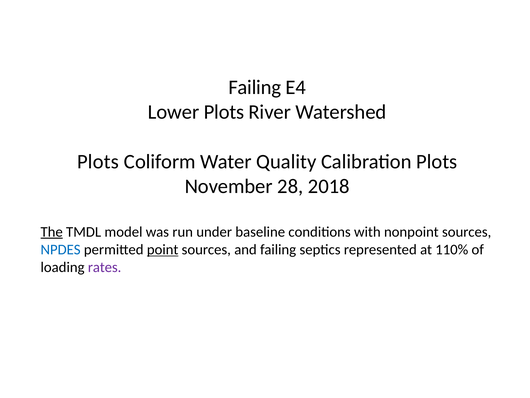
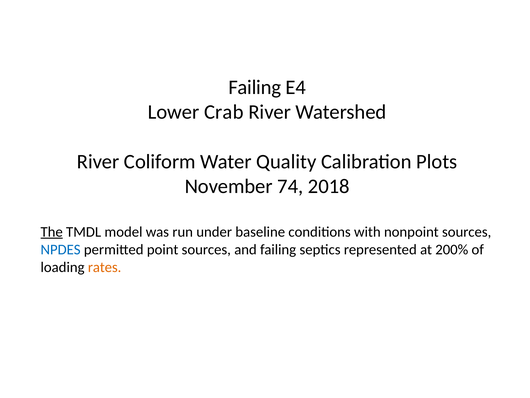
Lower Plots: Plots -> Crab
Plots at (98, 161): Plots -> River
28: 28 -> 74
point underline: present -> none
110%: 110% -> 200%
rates colour: purple -> orange
